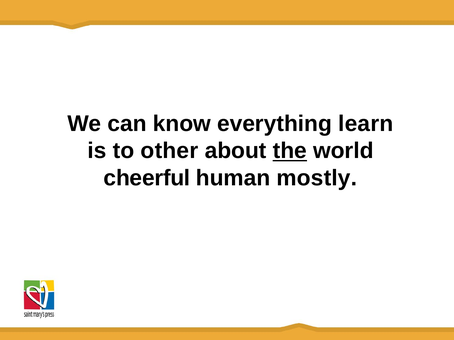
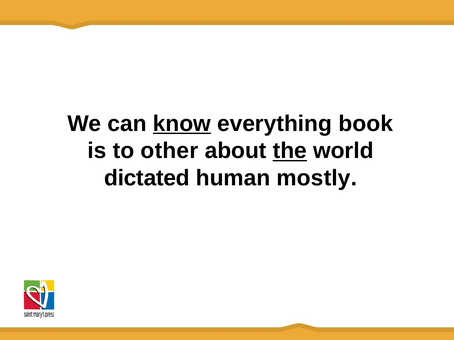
know underline: none -> present
learn: learn -> book
cheerful: cheerful -> dictated
